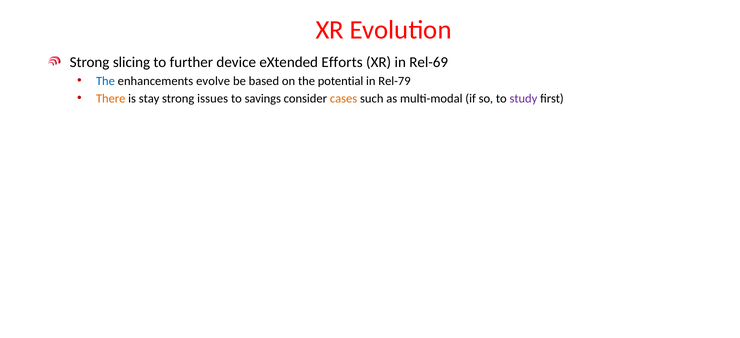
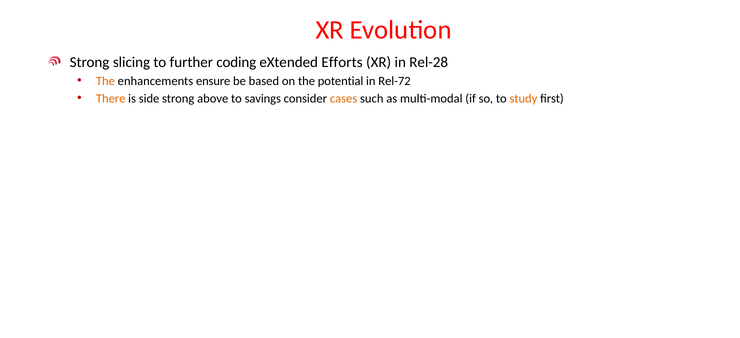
device: device -> coding
Rel-69: Rel-69 -> Rel-28
The at (105, 81) colour: blue -> orange
evolve: evolve -> ensure
Rel-79: Rel-79 -> Rel-72
stay: stay -> side
issues: issues -> above
study colour: purple -> orange
